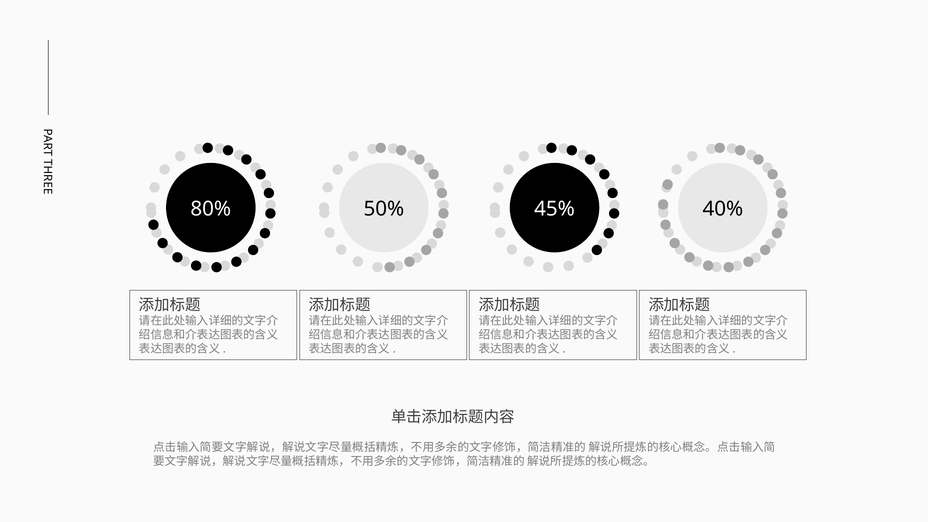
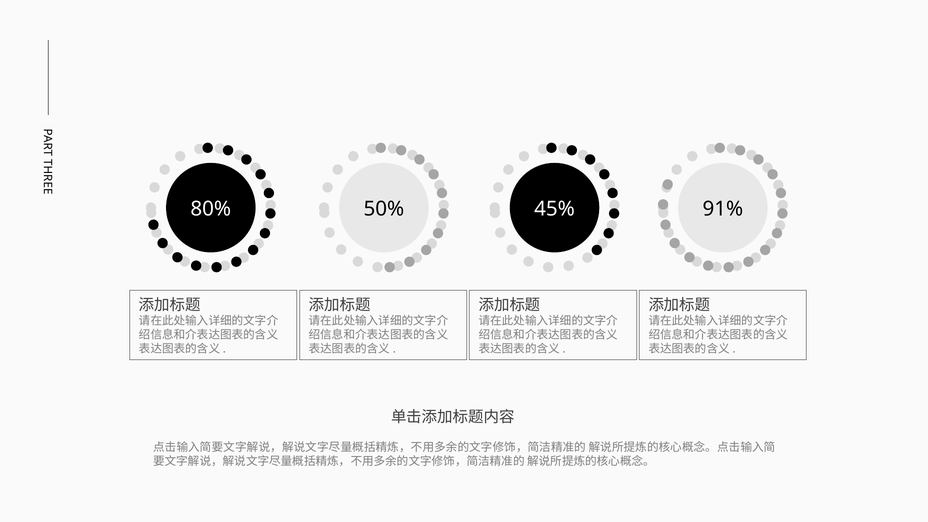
40%: 40% -> 91%
